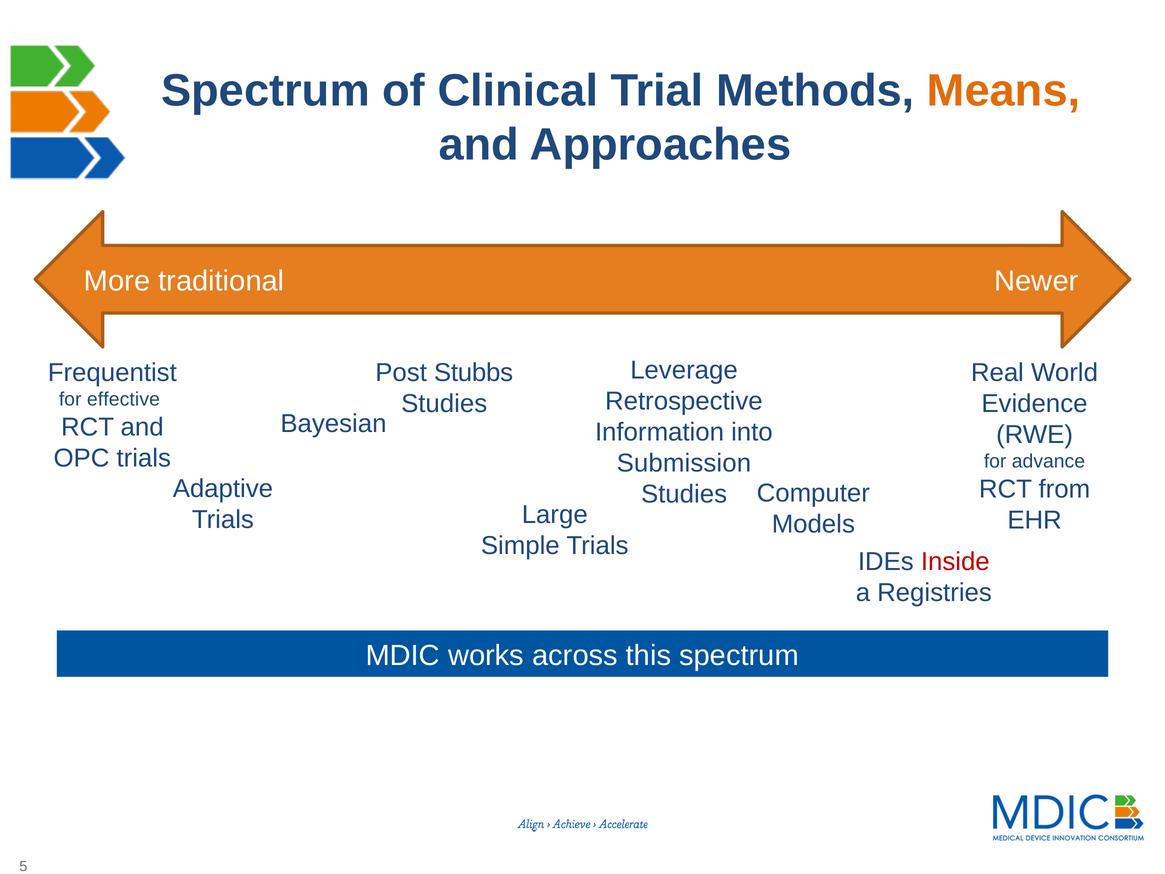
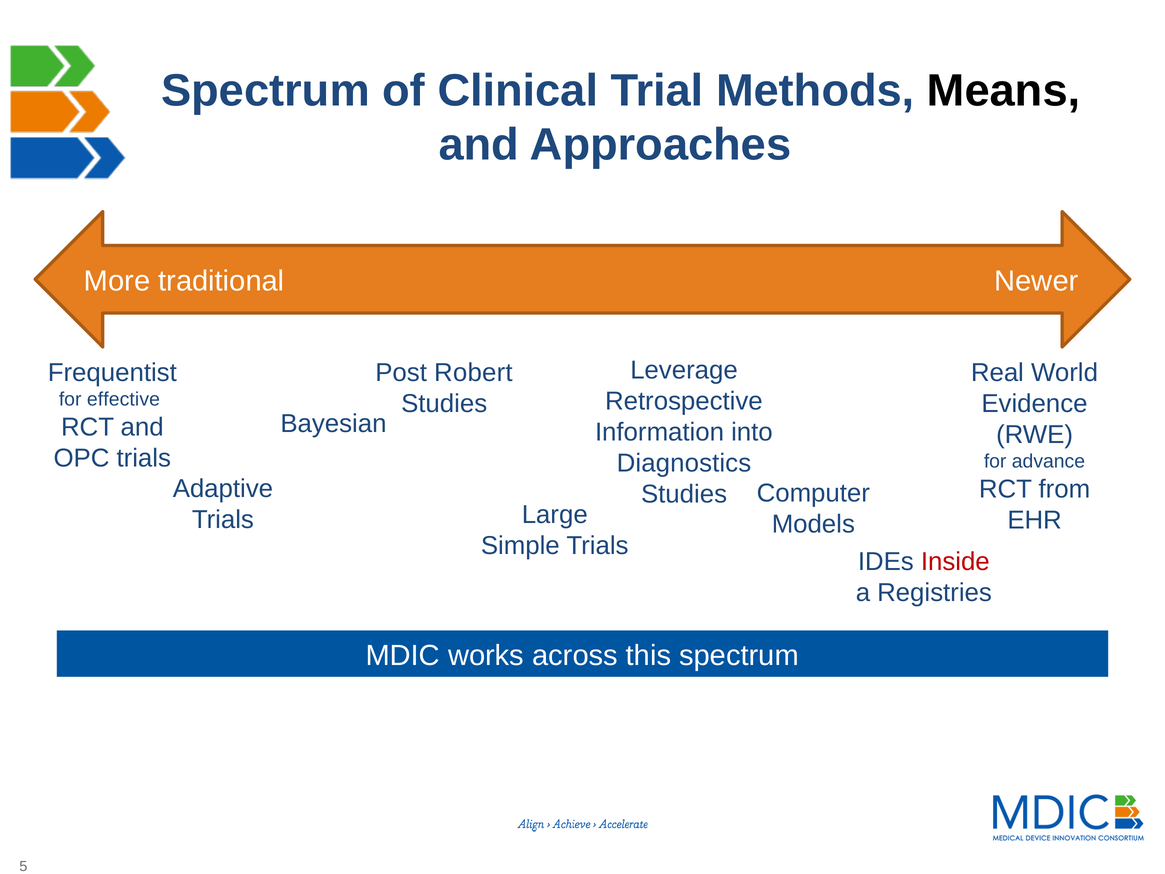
Means colour: orange -> black
Stubbs: Stubbs -> Robert
Submission: Submission -> Diagnostics
